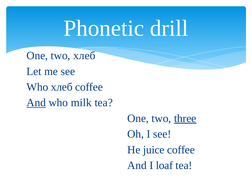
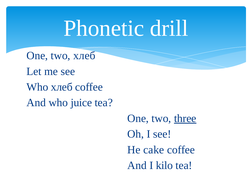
And at (36, 103) underline: present -> none
milk: milk -> juice
juice: juice -> cake
loaf: loaf -> kilo
